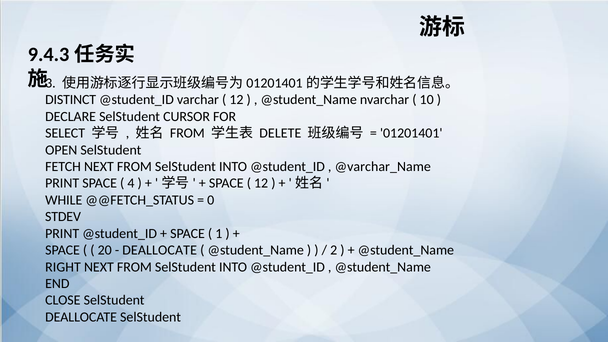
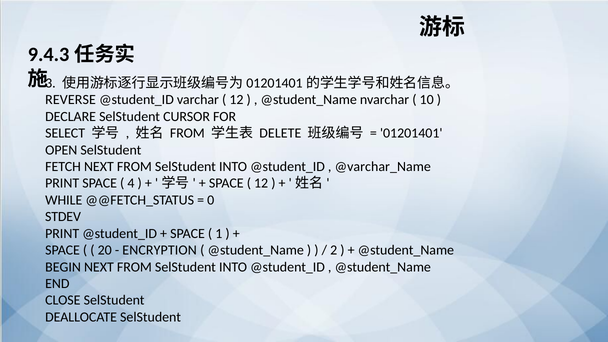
DISTINCT: DISTINCT -> REVERSE
DEALLOCATE at (160, 250): DEALLOCATE -> ENCRYPTION
RIGHT: RIGHT -> BEGIN
